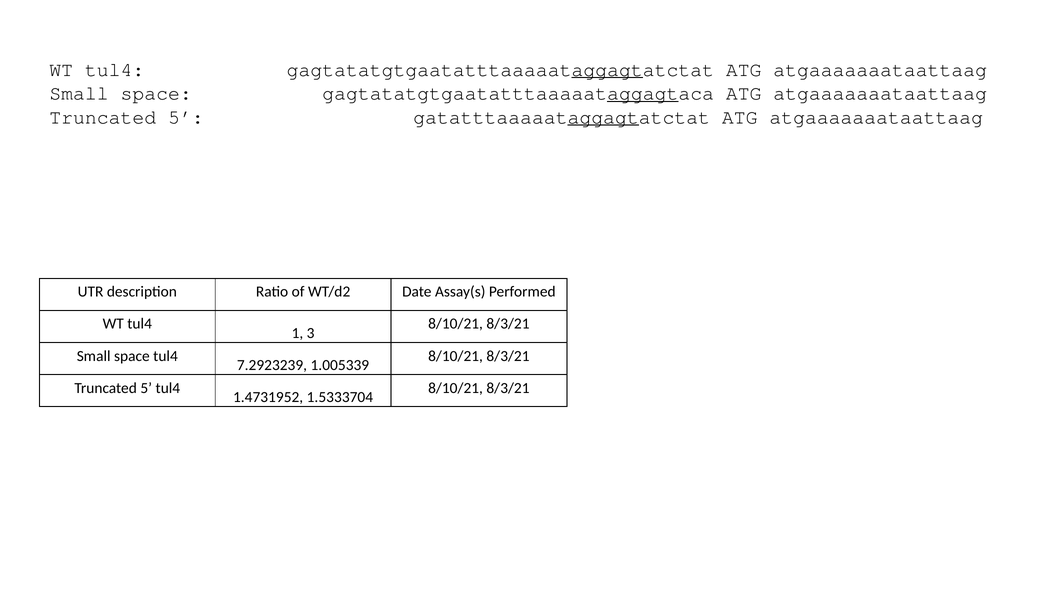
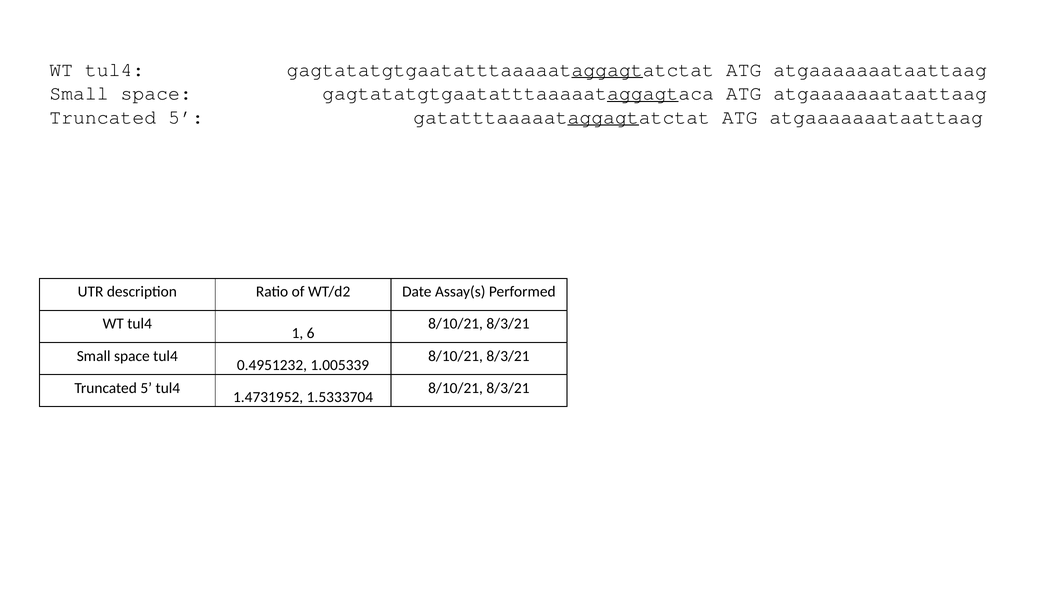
3: 3 -> 6
7.2923239: 7.2923239 -> 0.4951232
